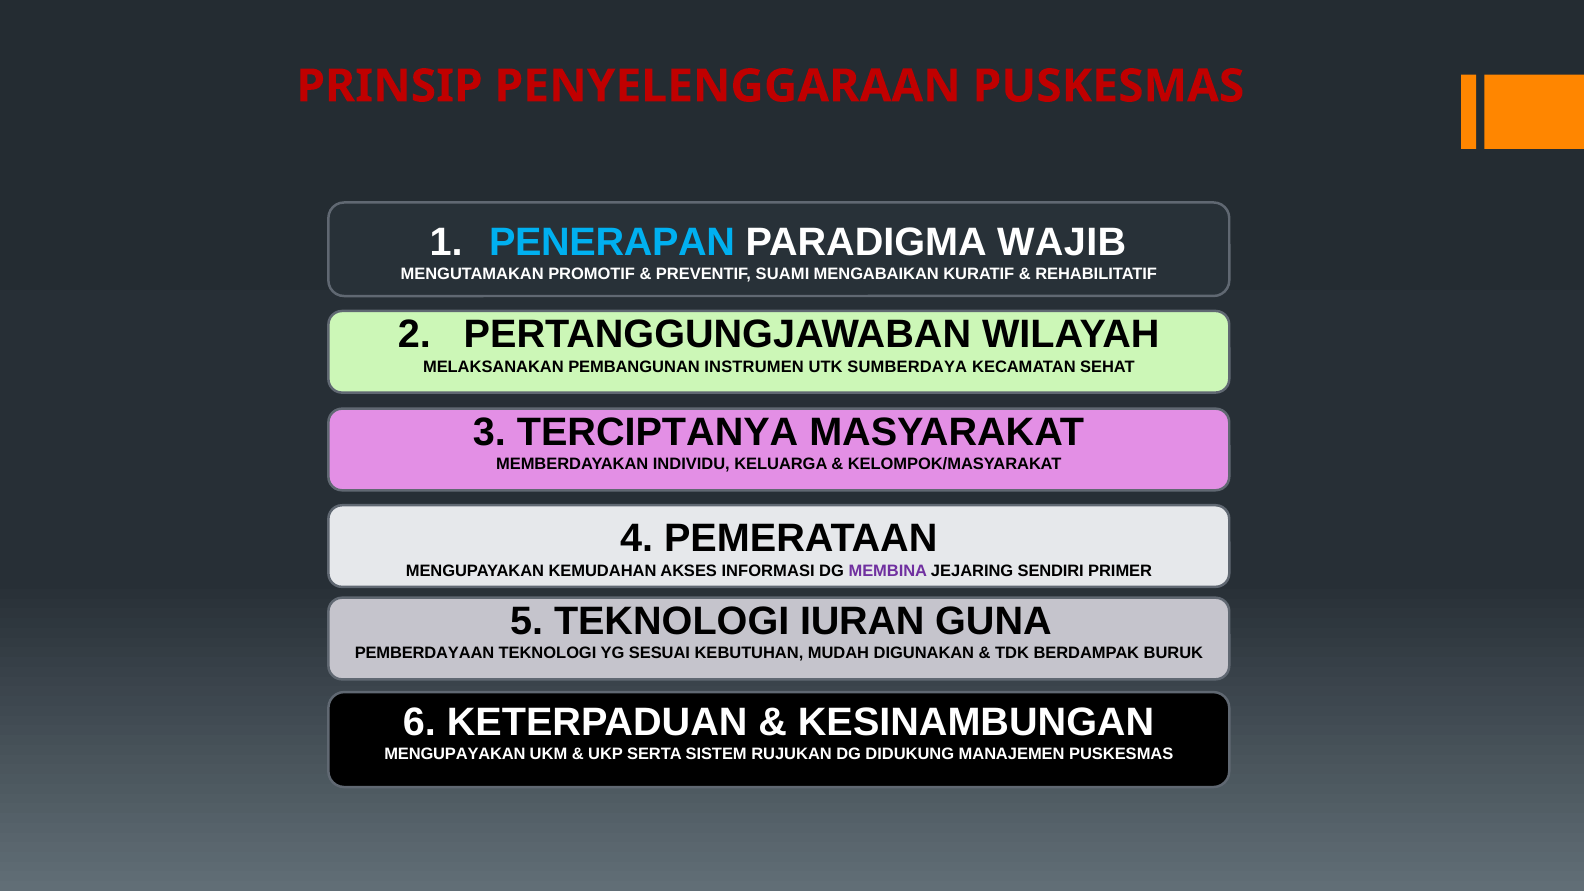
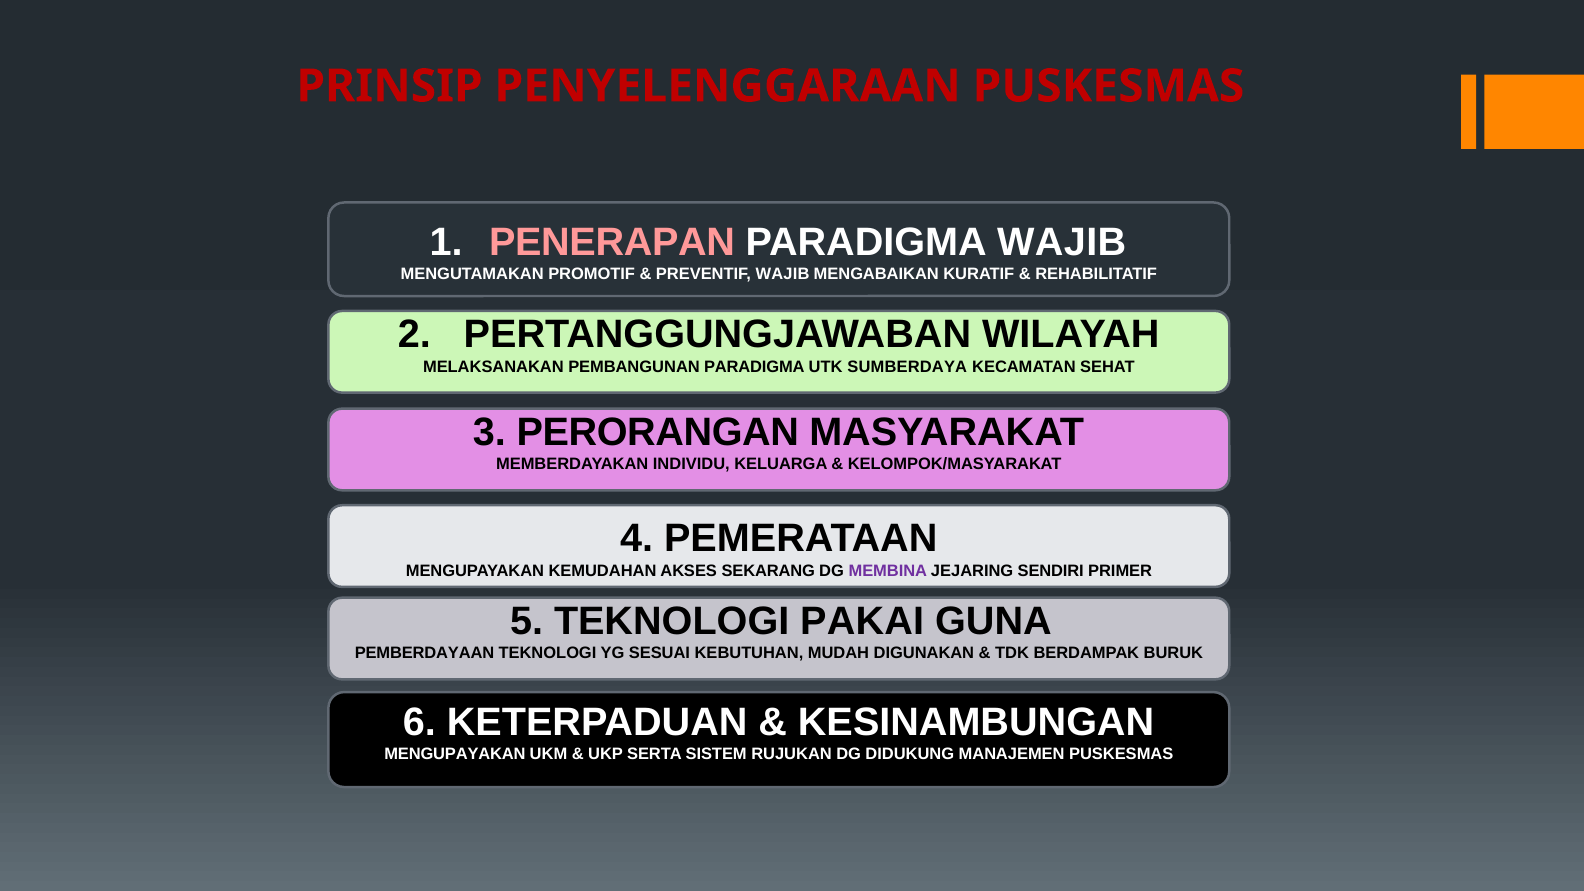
PENERAPAN colour: light blue -> pink
PREVENTIF SUAMI: SUAMI -> WAJIB
PEMBANGUNAN INSTRUMEN: INSTRUMEN -> PARADIGMA
TERCIPTANYA: TERCIPTANYA -> PERORANGAN
INFORMASI: INFORMASI -> SEKARANG
IURAN: IURAN -> PAKAI
